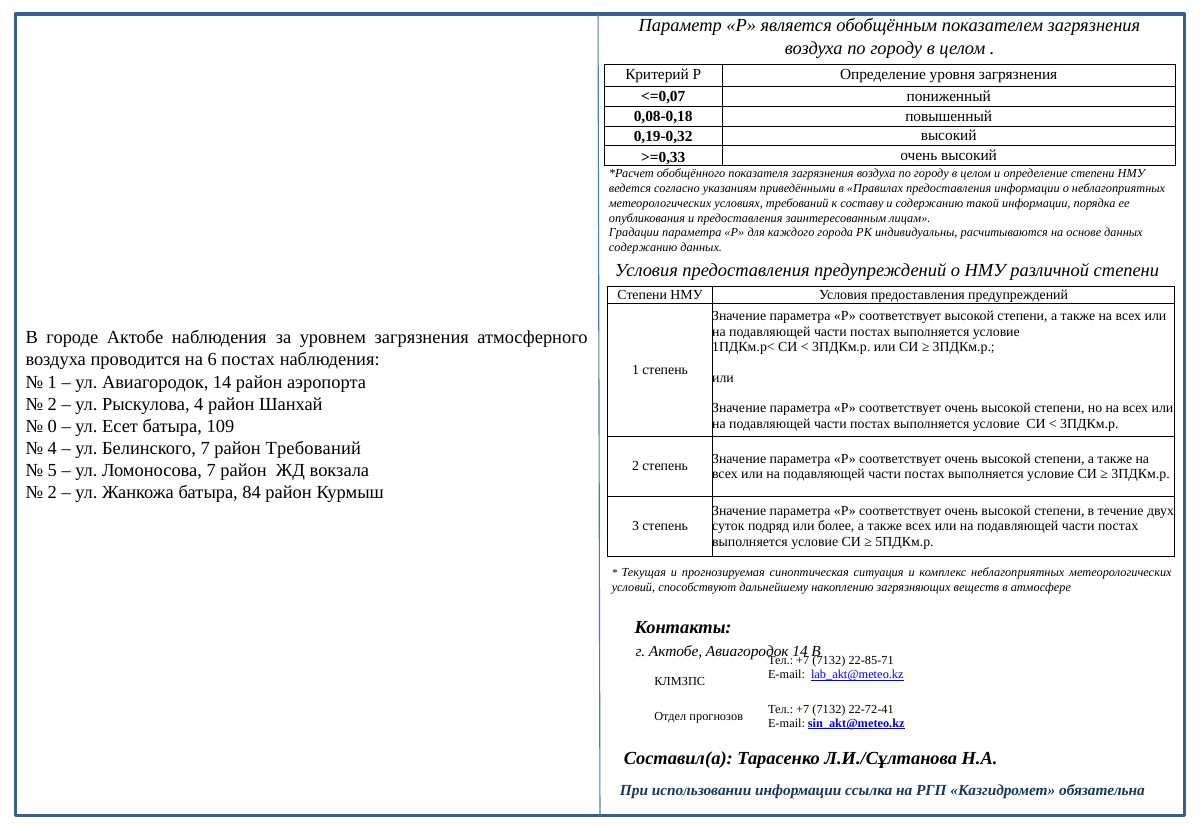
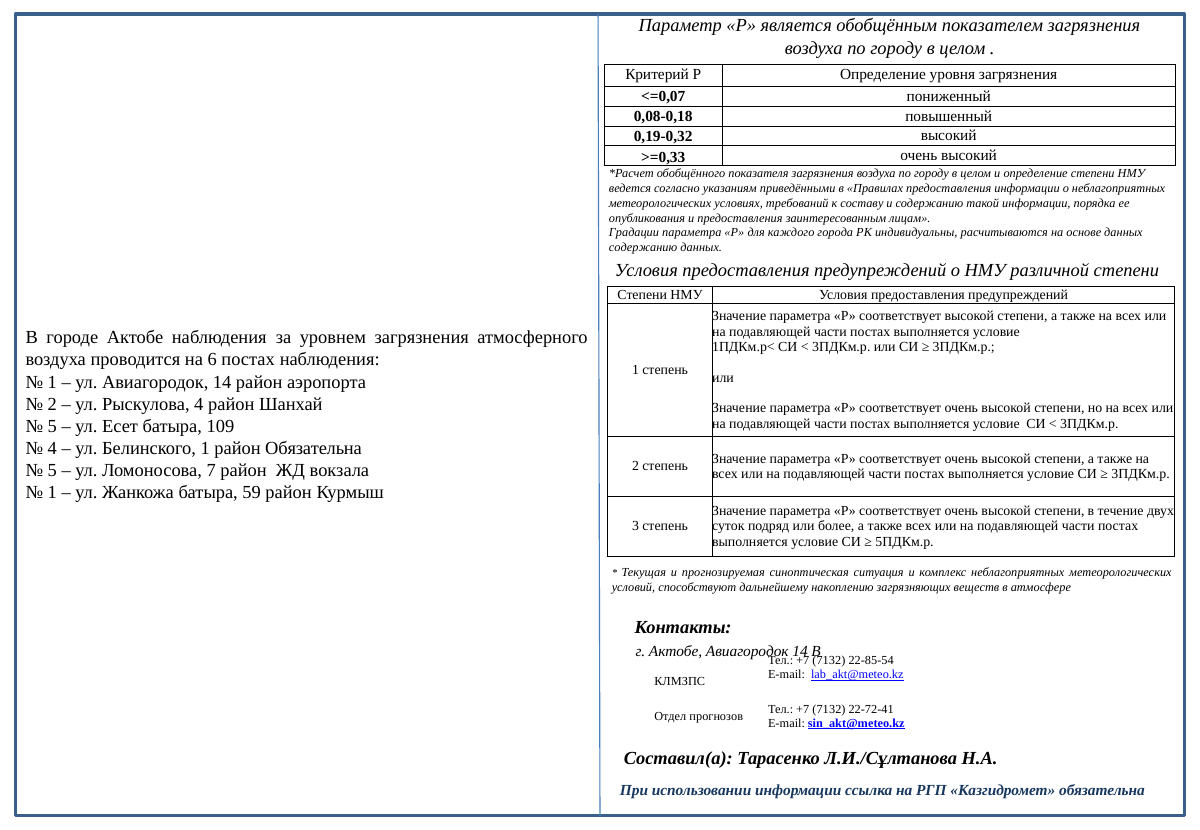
0 at (52, 427): 0 -> 5
Белинского 7: 7 -> 1
район Требований: Требований -> Обязательна
2 at (52, 493): 2 -> 1
84: 84 -> 59
22-85-71: 22-85-71 -> 22-85-54
